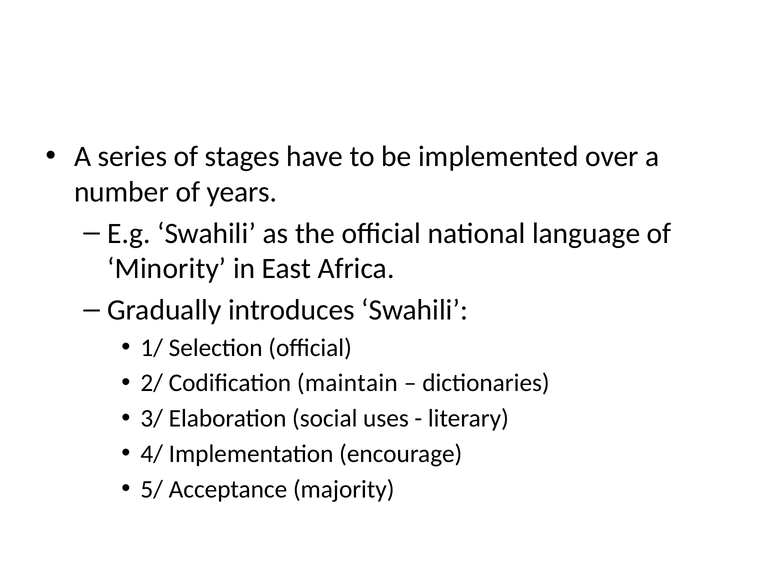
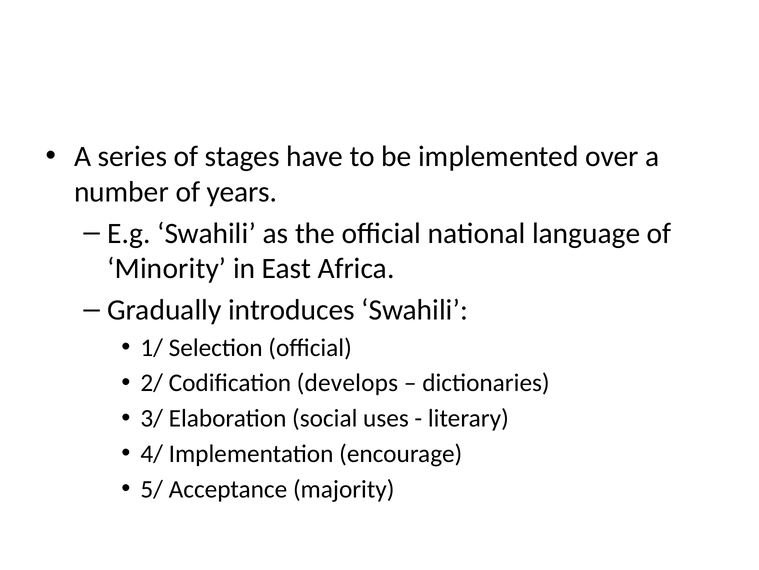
maintain: maintain -> develops
